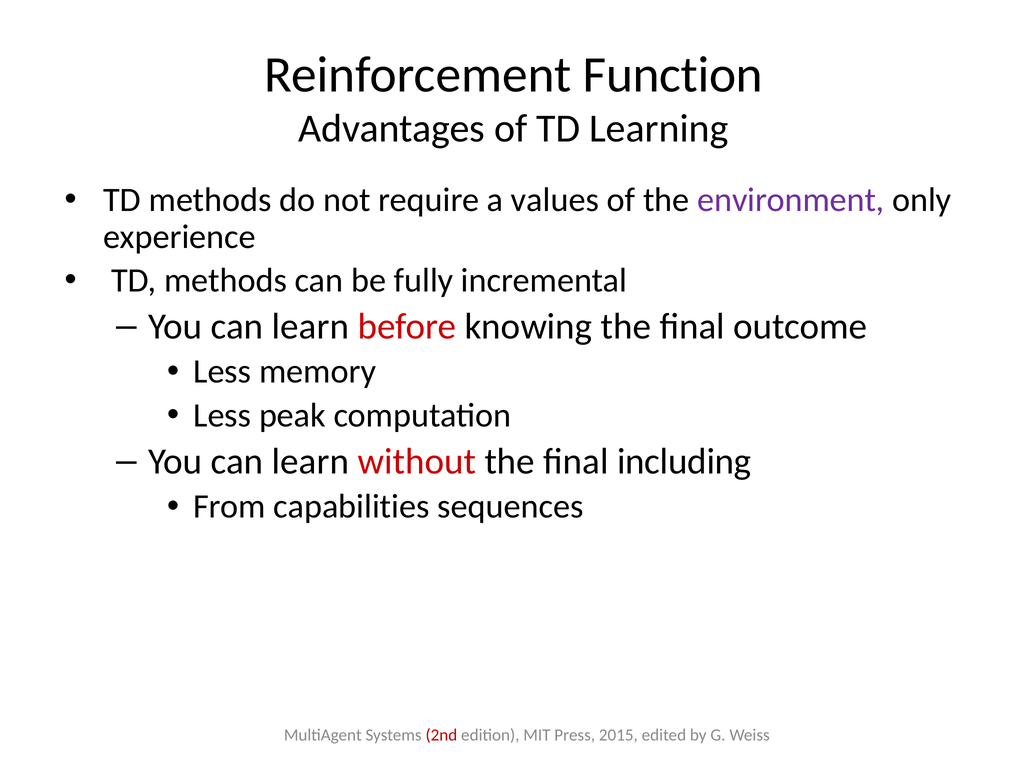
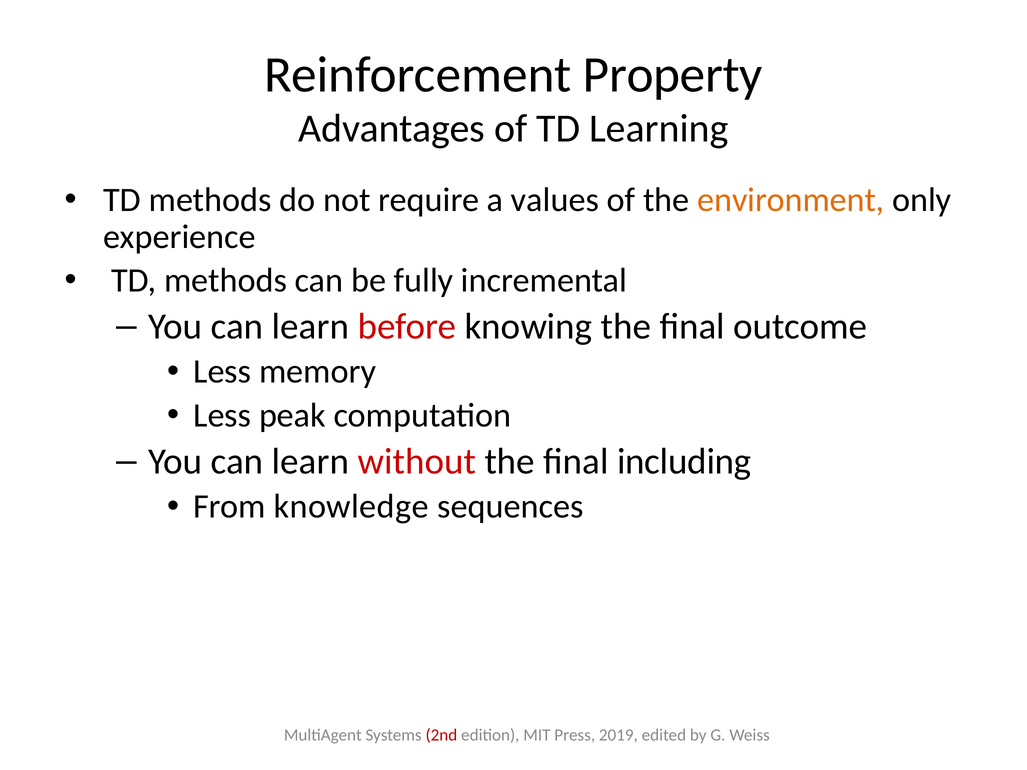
Function: Function -> Property
environment colour: purple -> orange
capabilities: capabilities -> knowledge
2015: 2015 -> 2019
